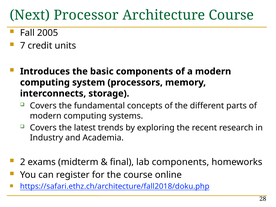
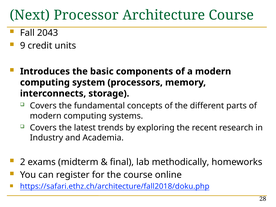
2005: 2005 -> 2043
7: 7 -> 9
lab components: components -> methodically
